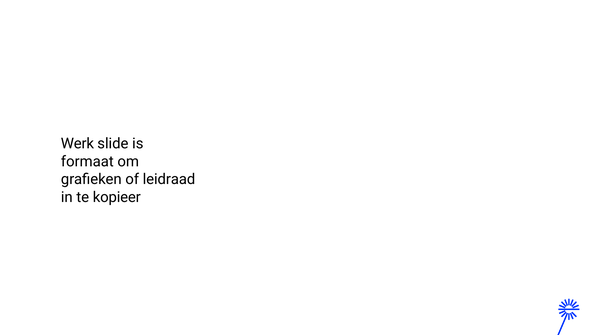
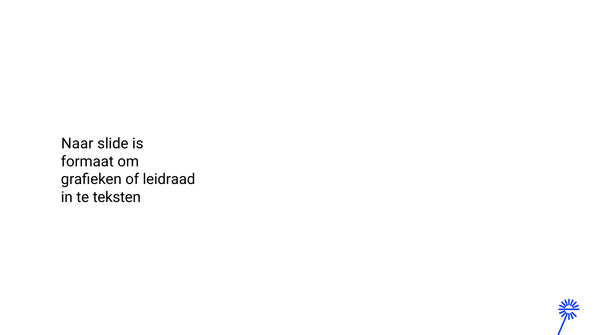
Werk: Werk -> Naar
kopieer: kopieer -> teksten
